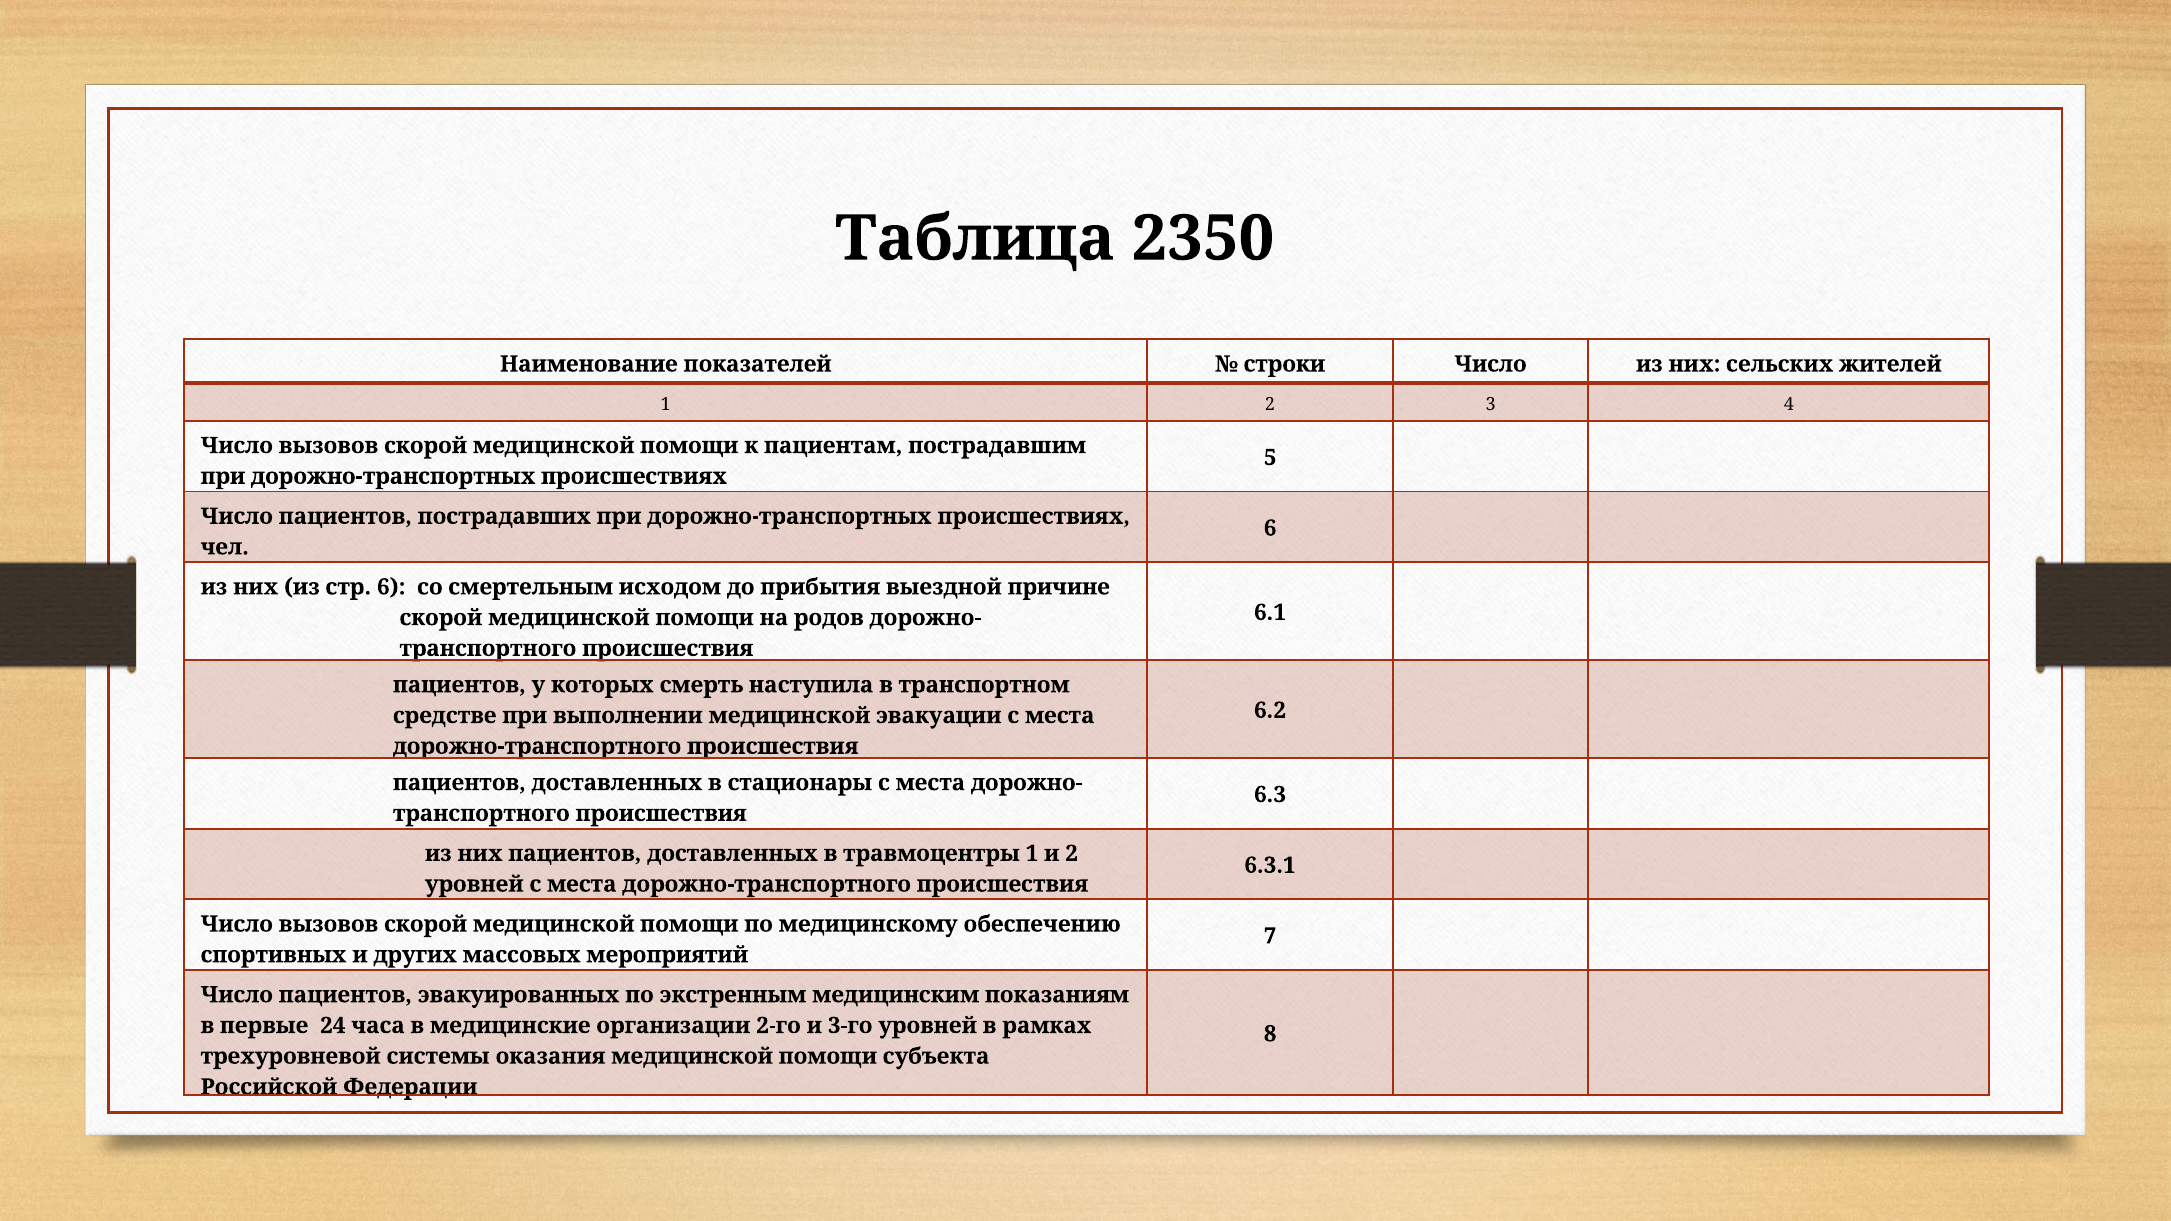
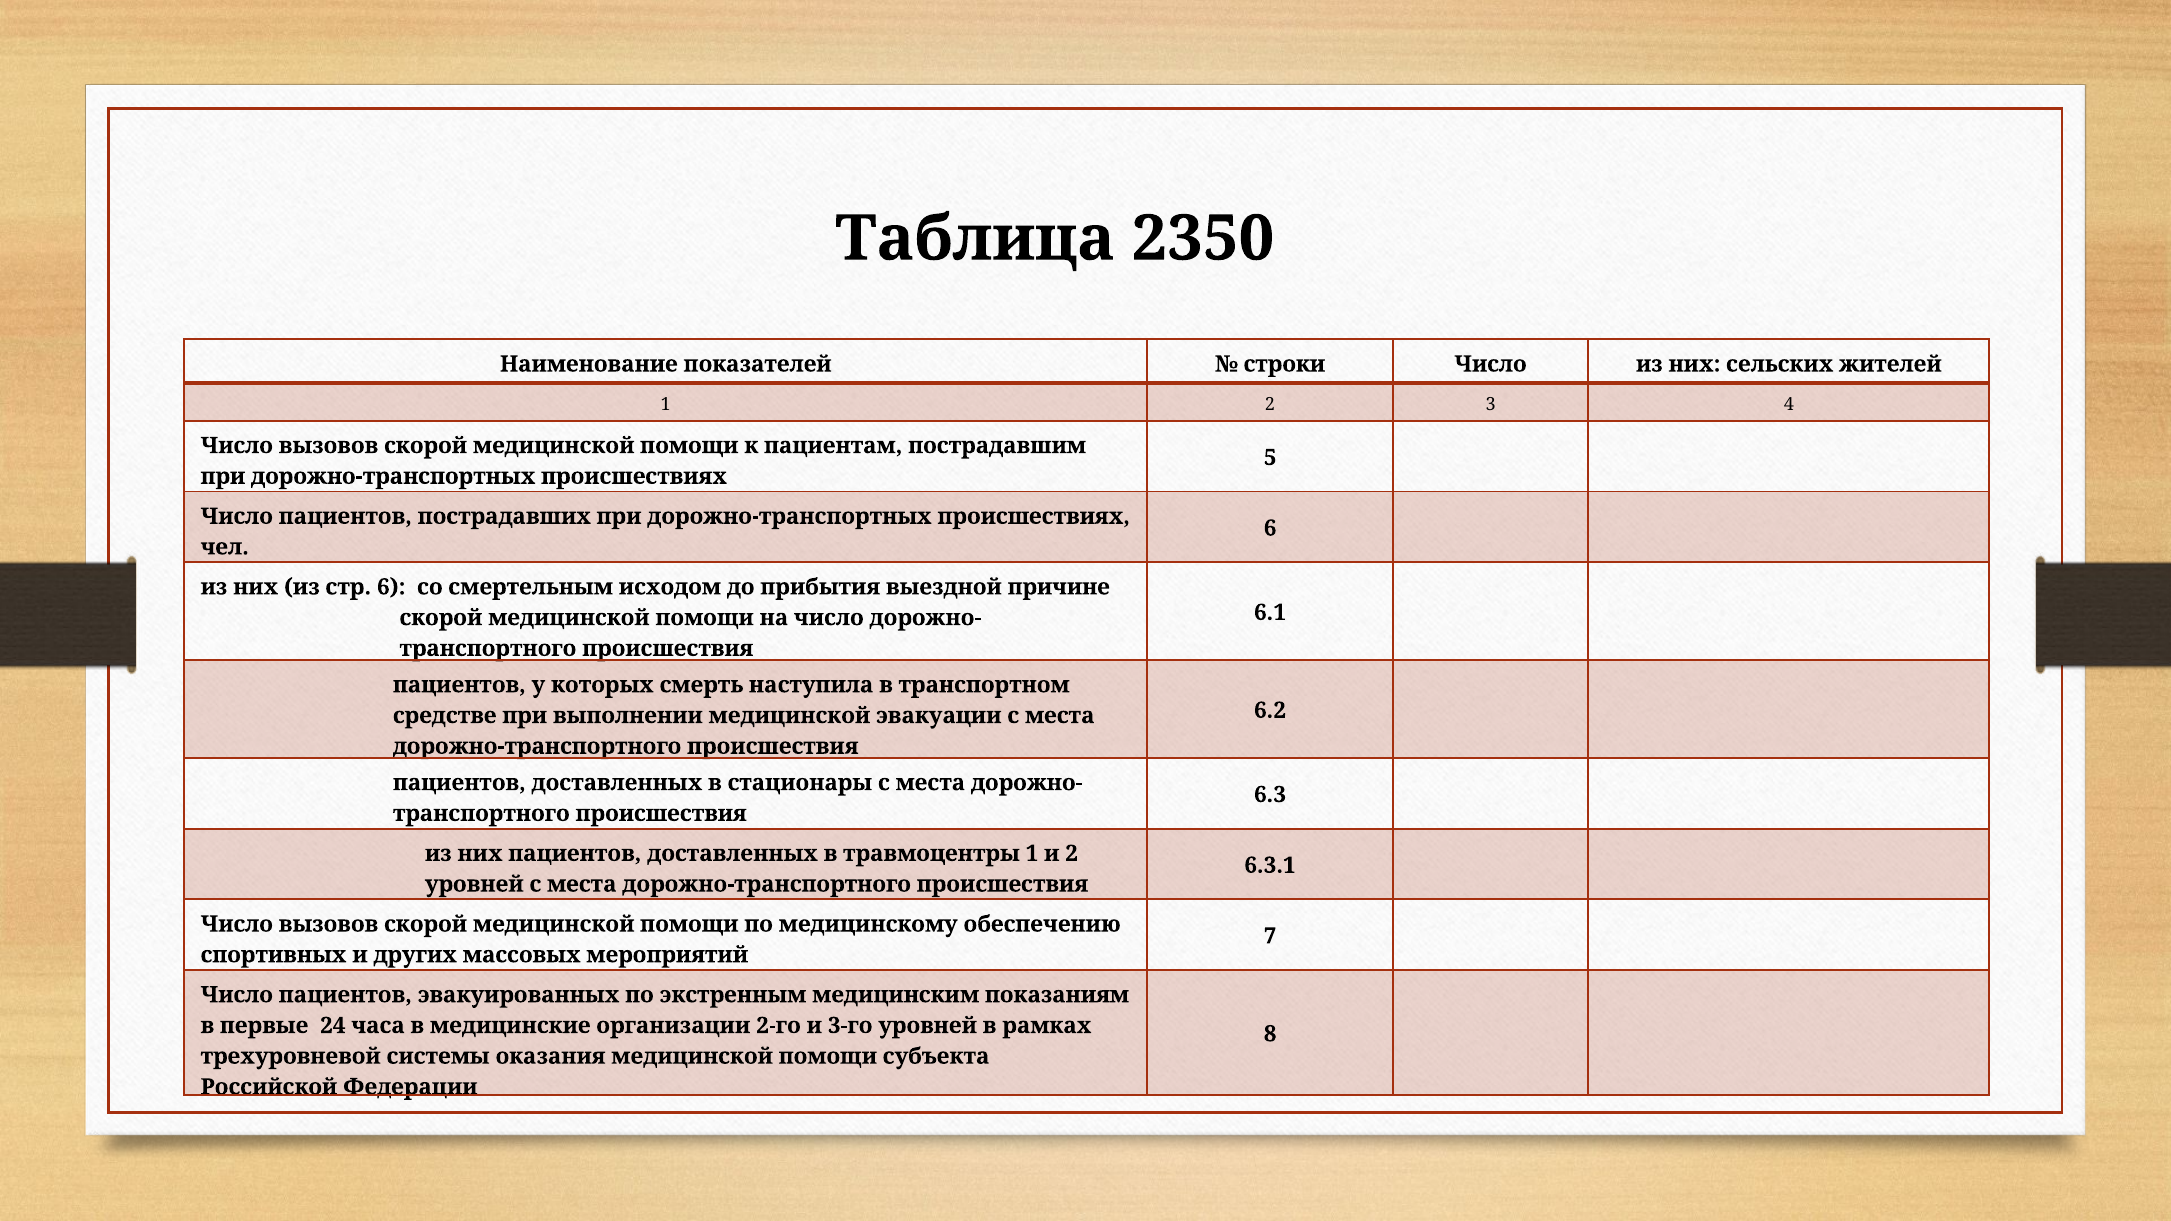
на родов: родов -> число
